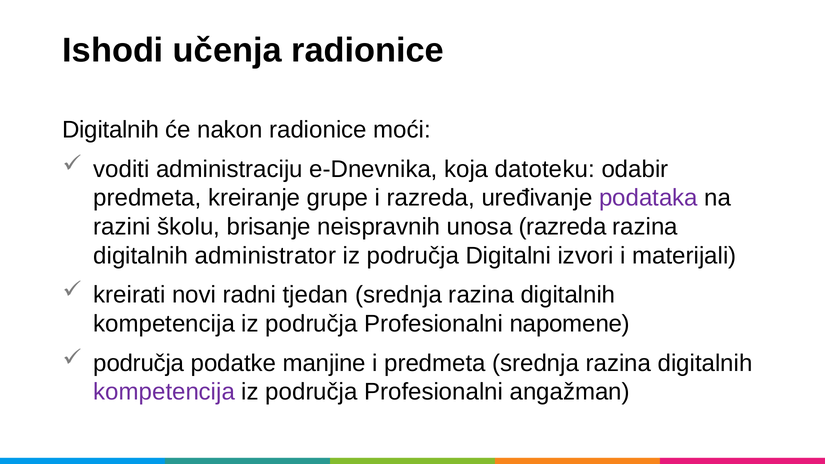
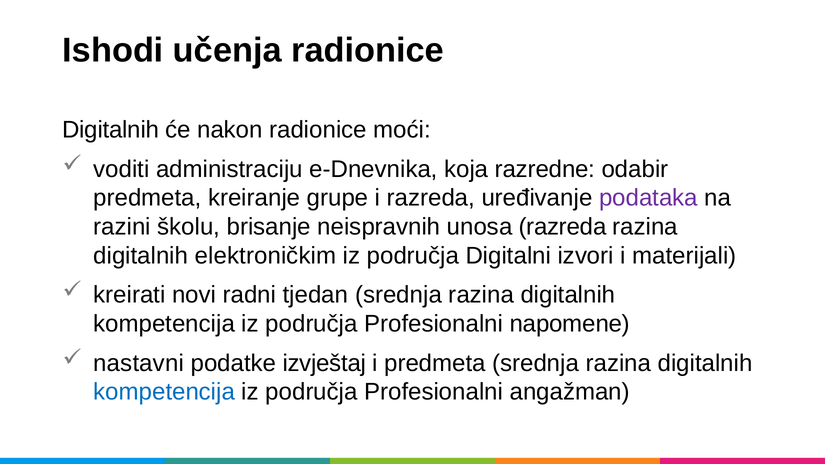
datoteku: datoteku -> razredne
administrator: administrator -> elektroničkim
područja at (139, 363): područja -> nastavni
manjine: manjine -> izvještaj
kompetencija at (164, 392) colour: purple -> blue
